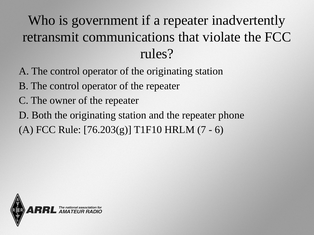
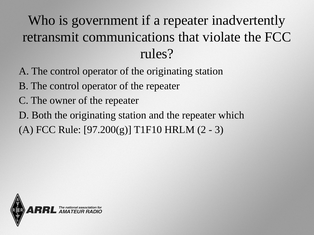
phone: phone -> which
76.203(g: 76.203(g -> 97.200(g
7: 7 -> 2
6: 6 -> 3
